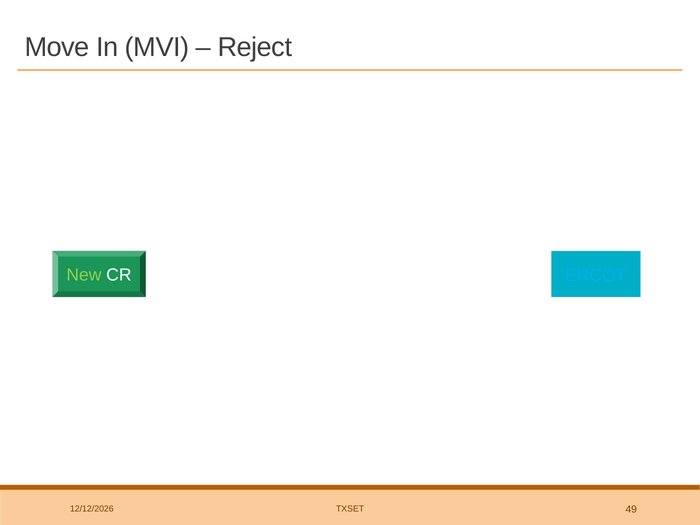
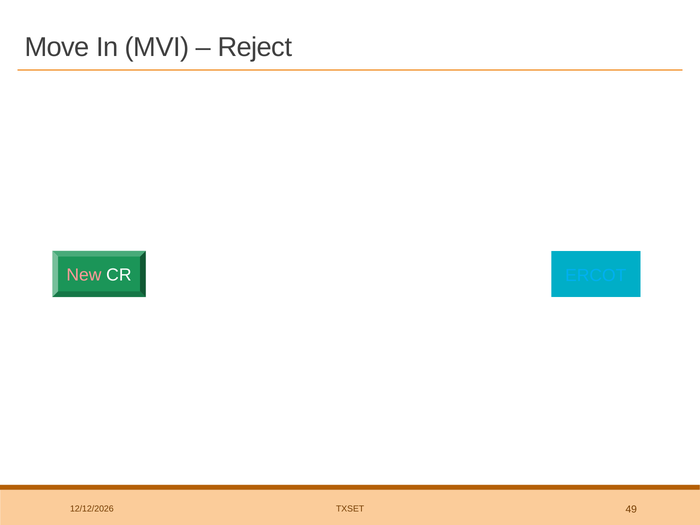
New colour: light green -> pink
